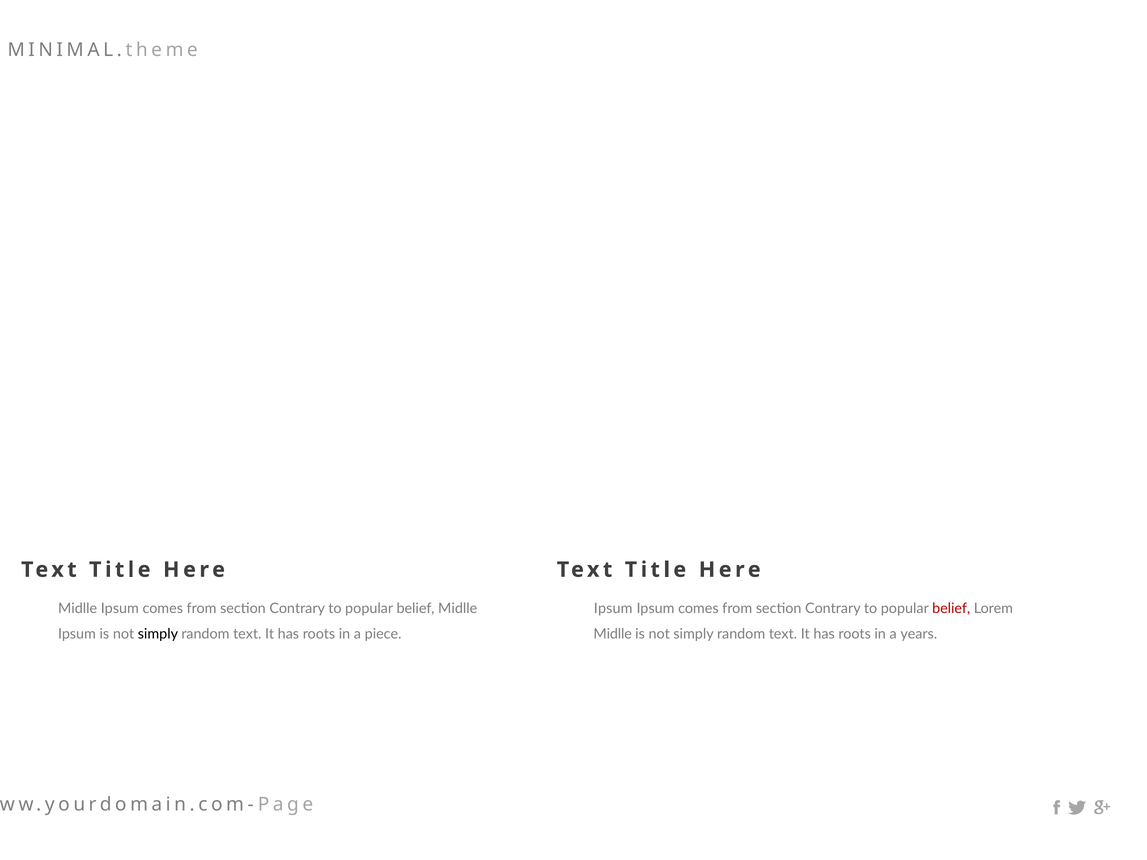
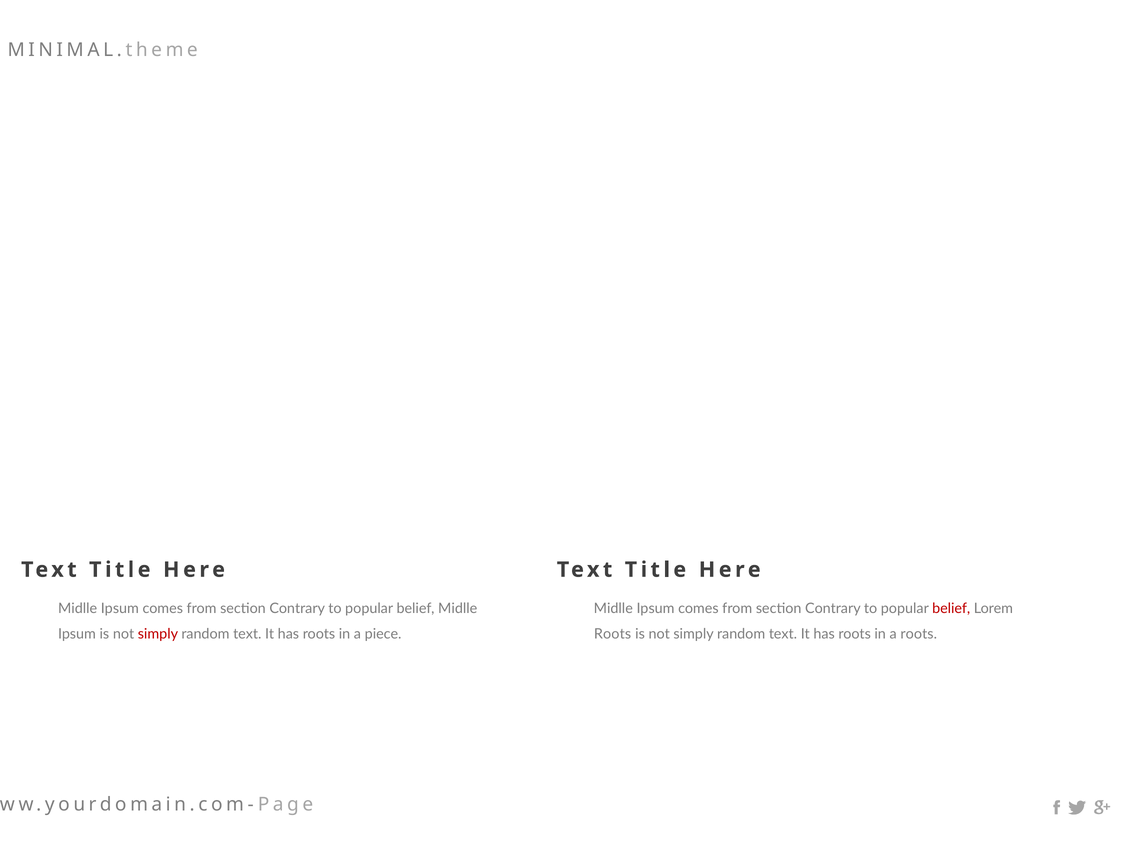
Ipsum at (613, 608): Ipsum -> Midlle
simply at (158, 634) colour: black -> red
Midlle at (613, 634): Midlle -> Roots
a years: years -> roots
